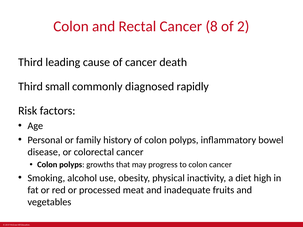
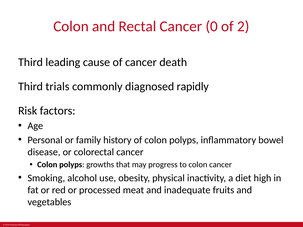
8: 8 -> 0
small: small -> trials
